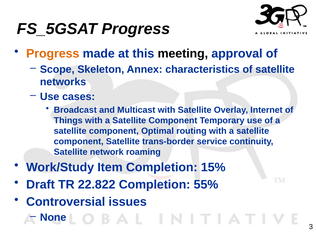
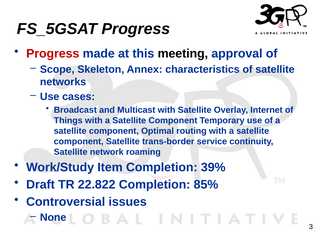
Progress at (53, 54) colour: orange -> red
15%: 15% -> 39%
55%: 55% -> 85%
